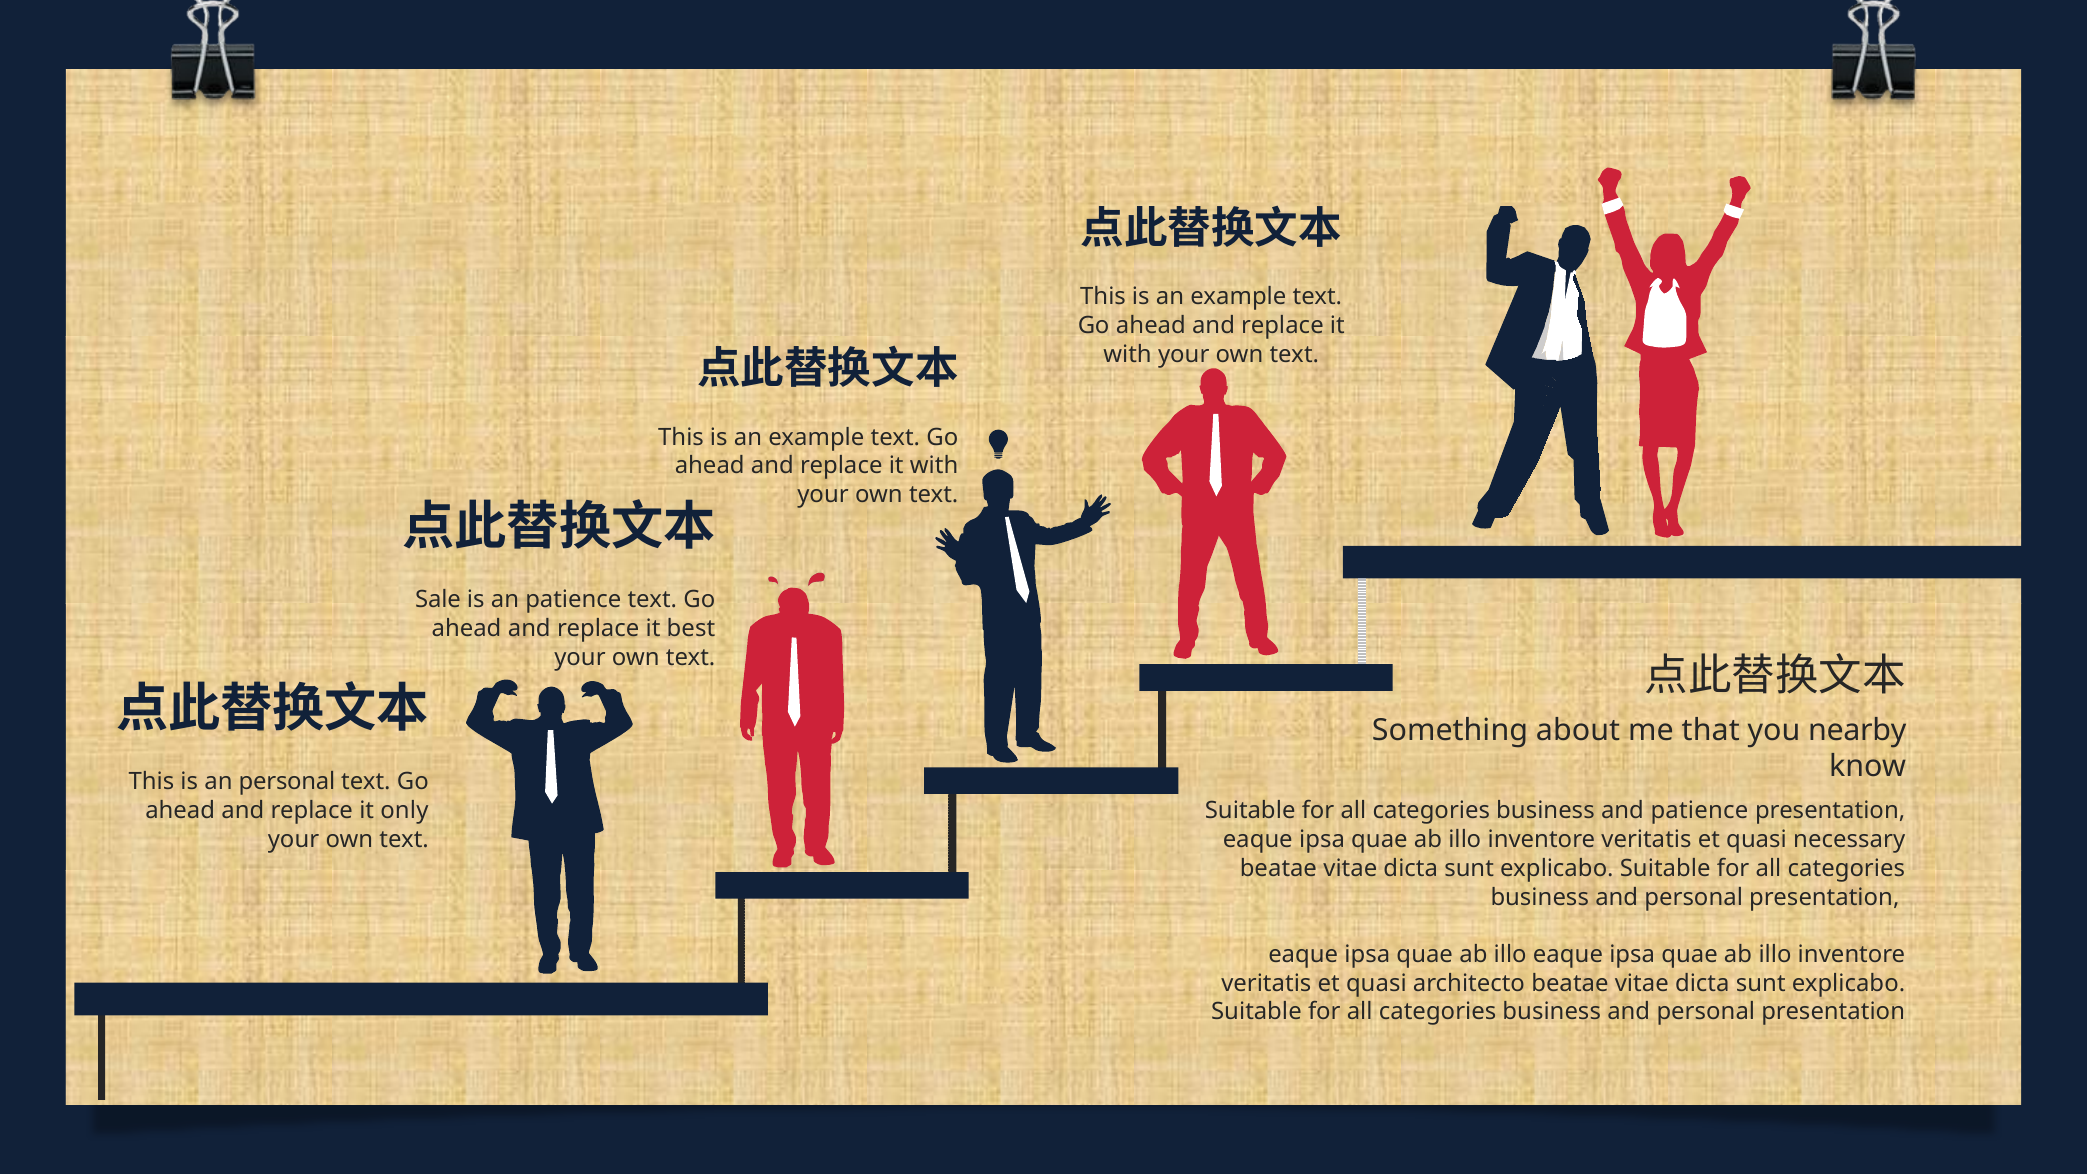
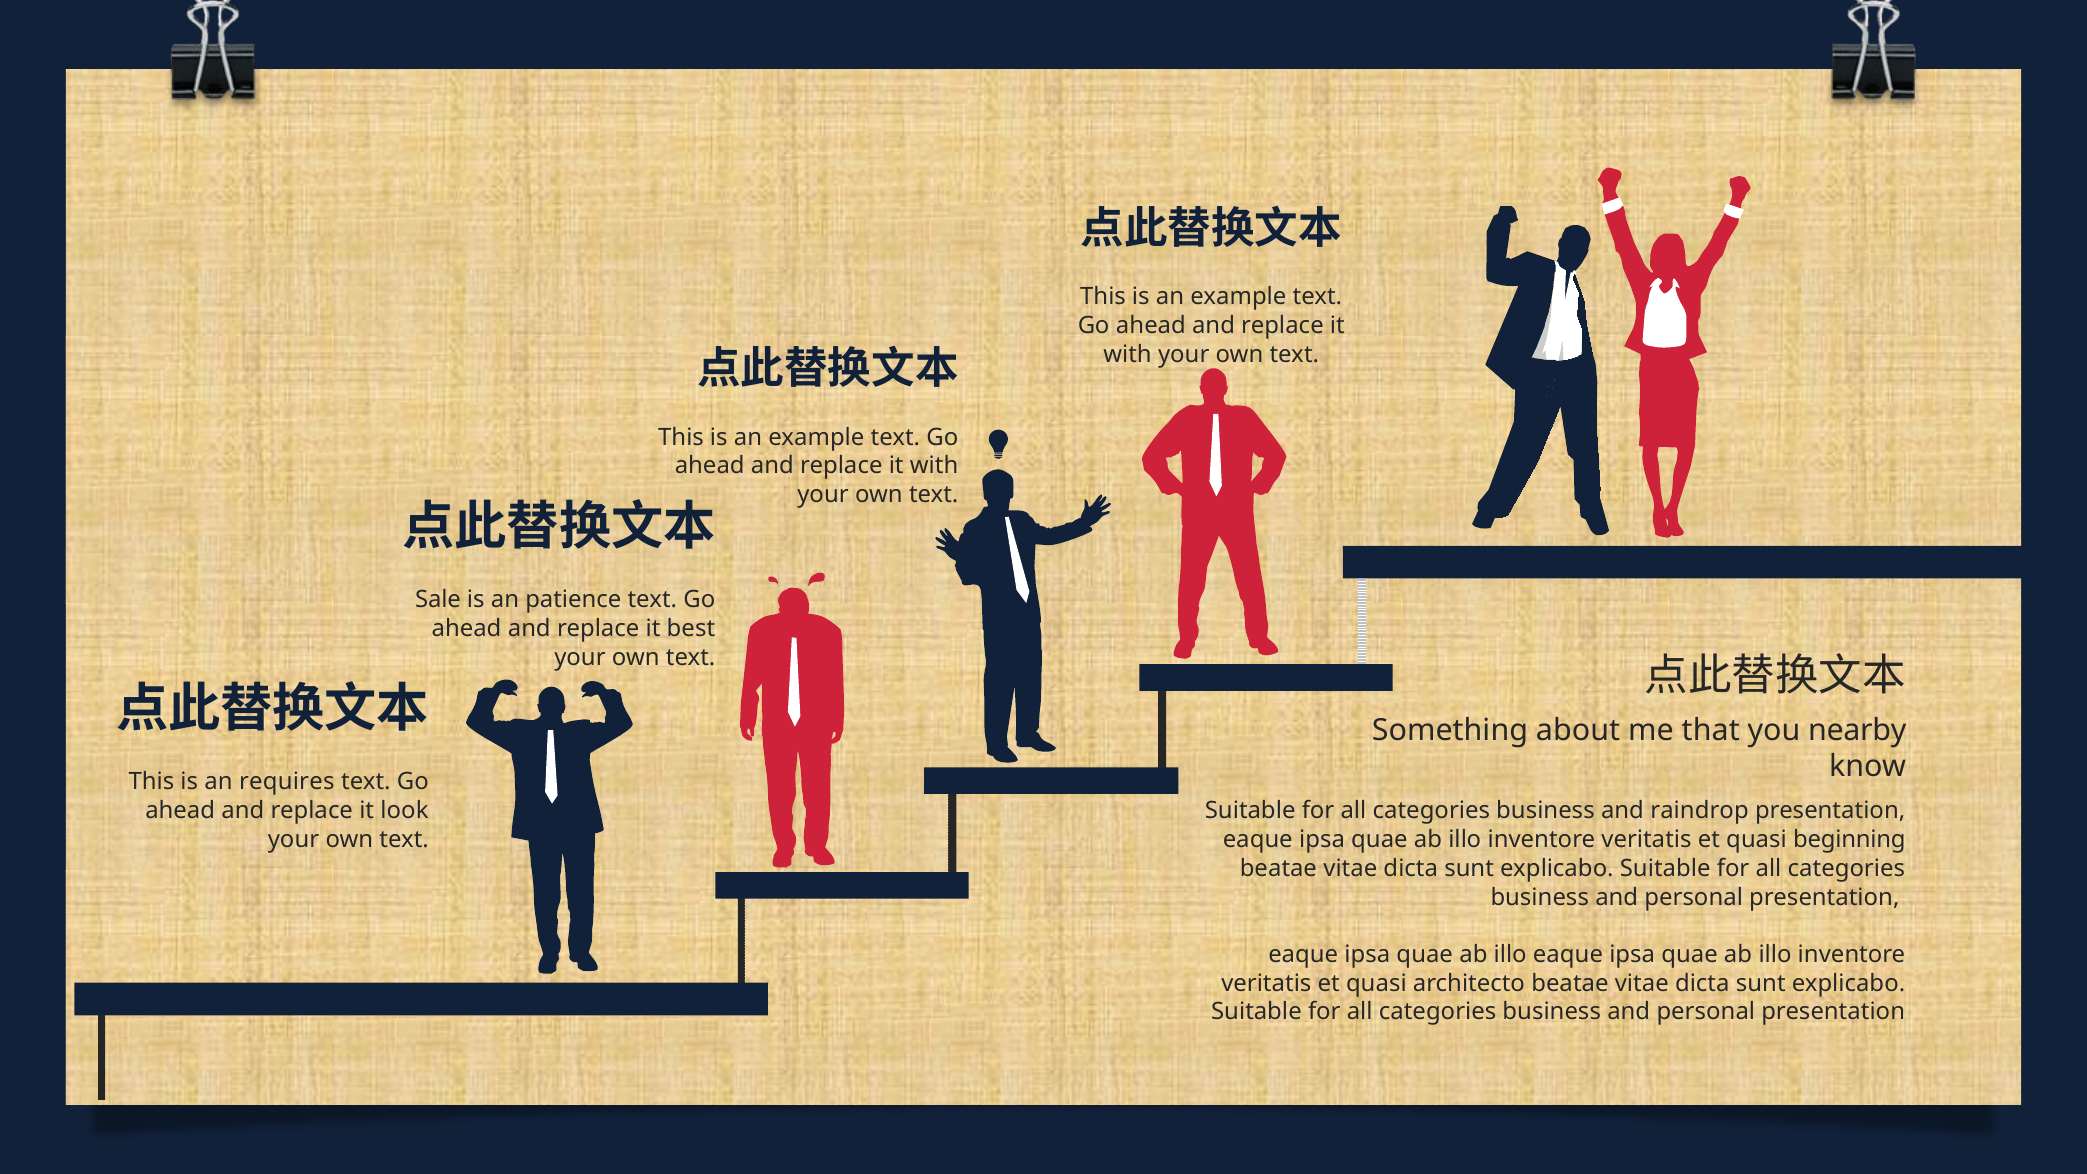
an personal: personal -> requires
only: only -> look
and patience: patience -> raindrop
necessary: necessary -> beginning
